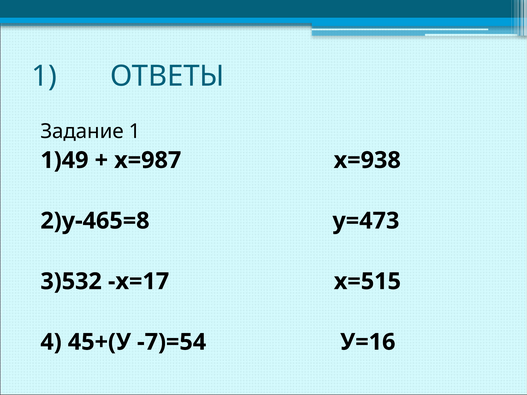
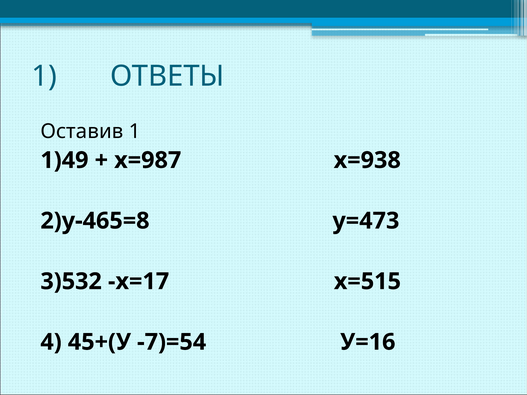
Задание: Задание -> Оставив
